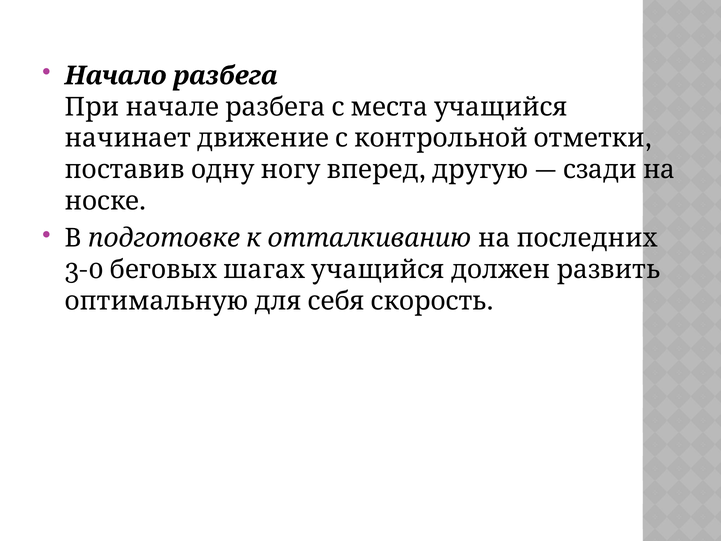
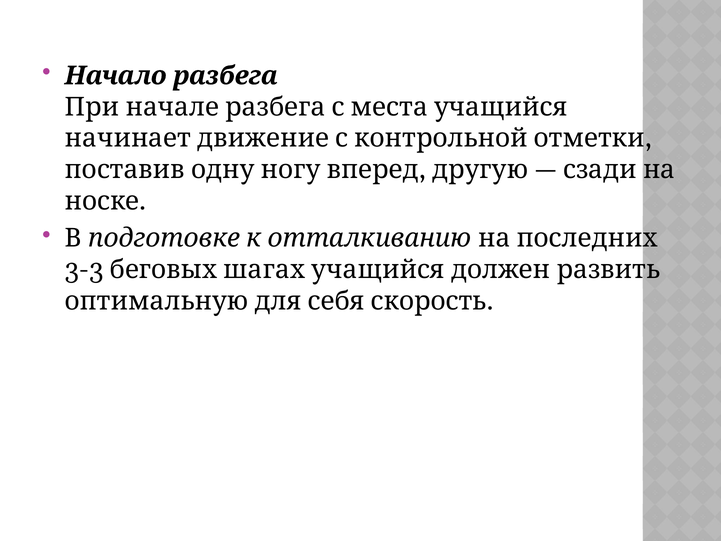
3-0: 3-0 -> 3-3
